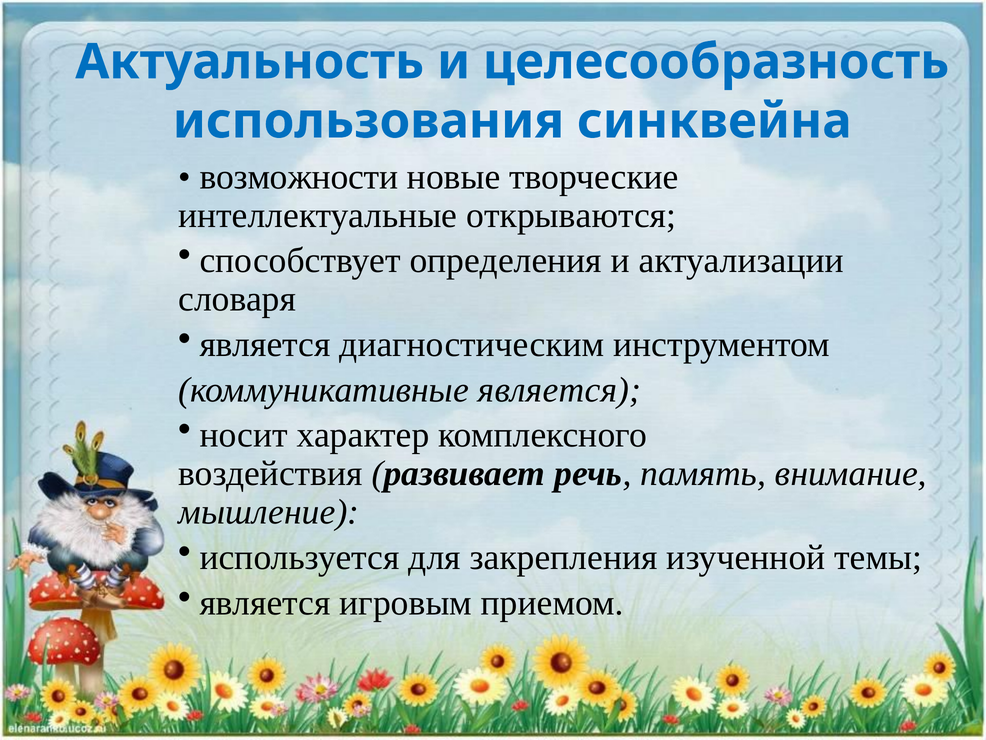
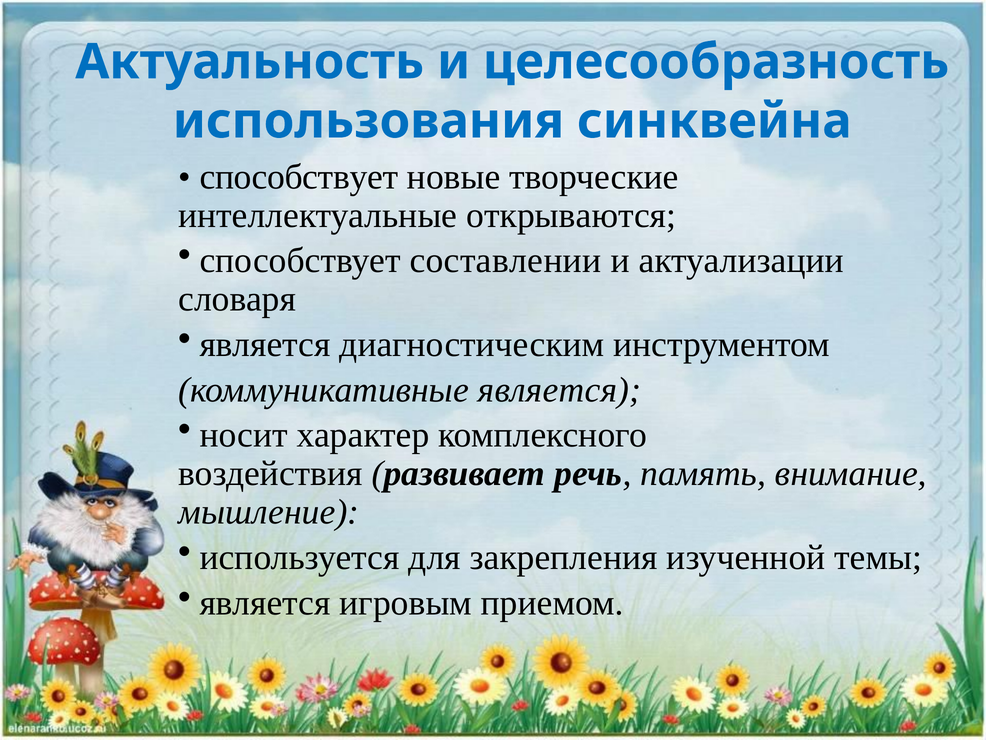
возможности at (299, 177): возможности -> способствует
определения: определения -> составлении
